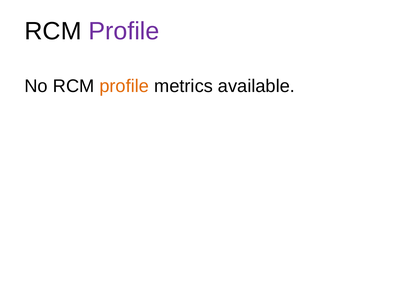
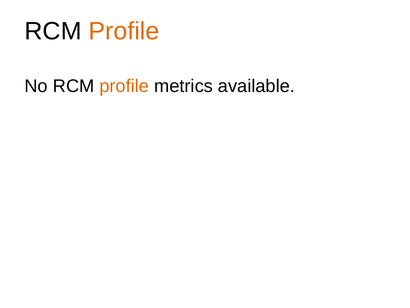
Profile at (124, 31) colour: purple -> orange
